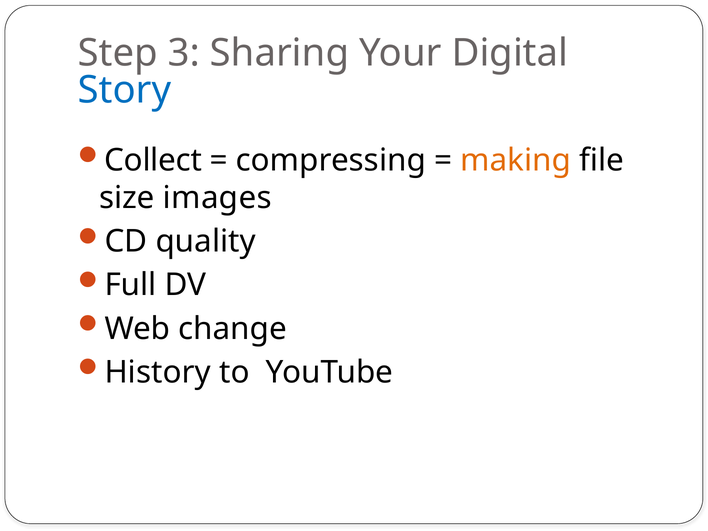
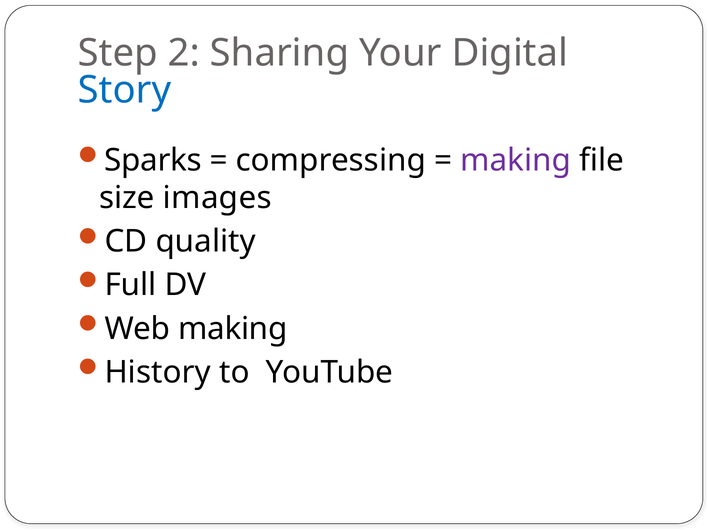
3: 3 -> 2
Collect: Collect -> Sparks
making at (516, 160) colour: orange -> purple
Web change: change -> making
